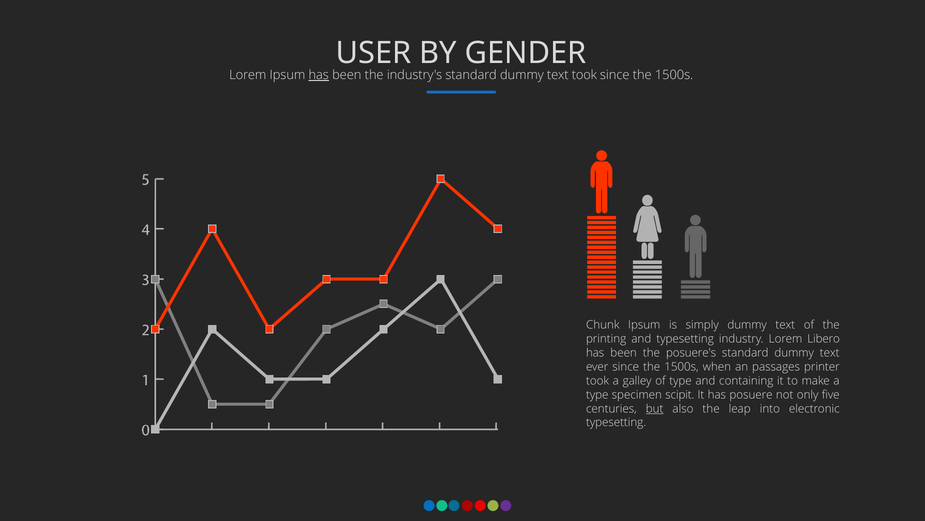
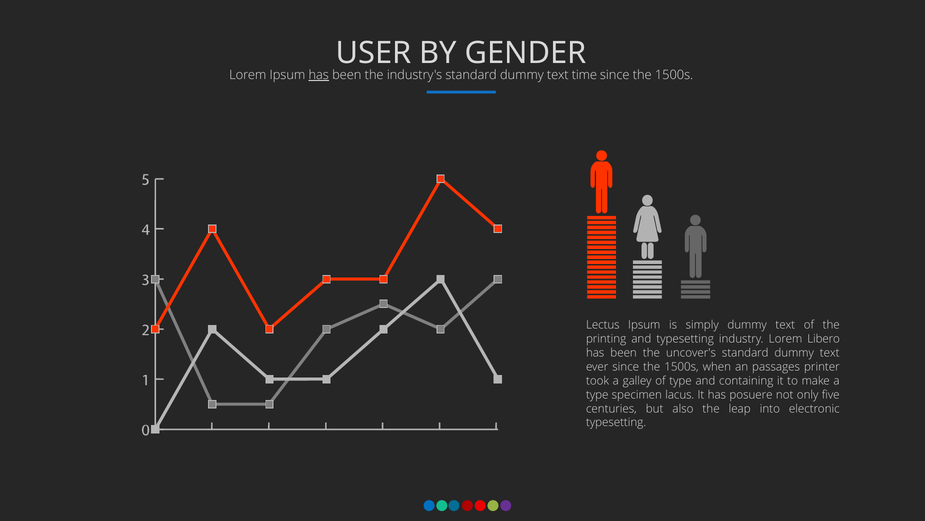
took at (584, 75): took -> time
Chunk: Chunk -> Lectus
posuere's: posuere's -> uncover's
scipit: scipit -> lacus
but underline: present -> none
